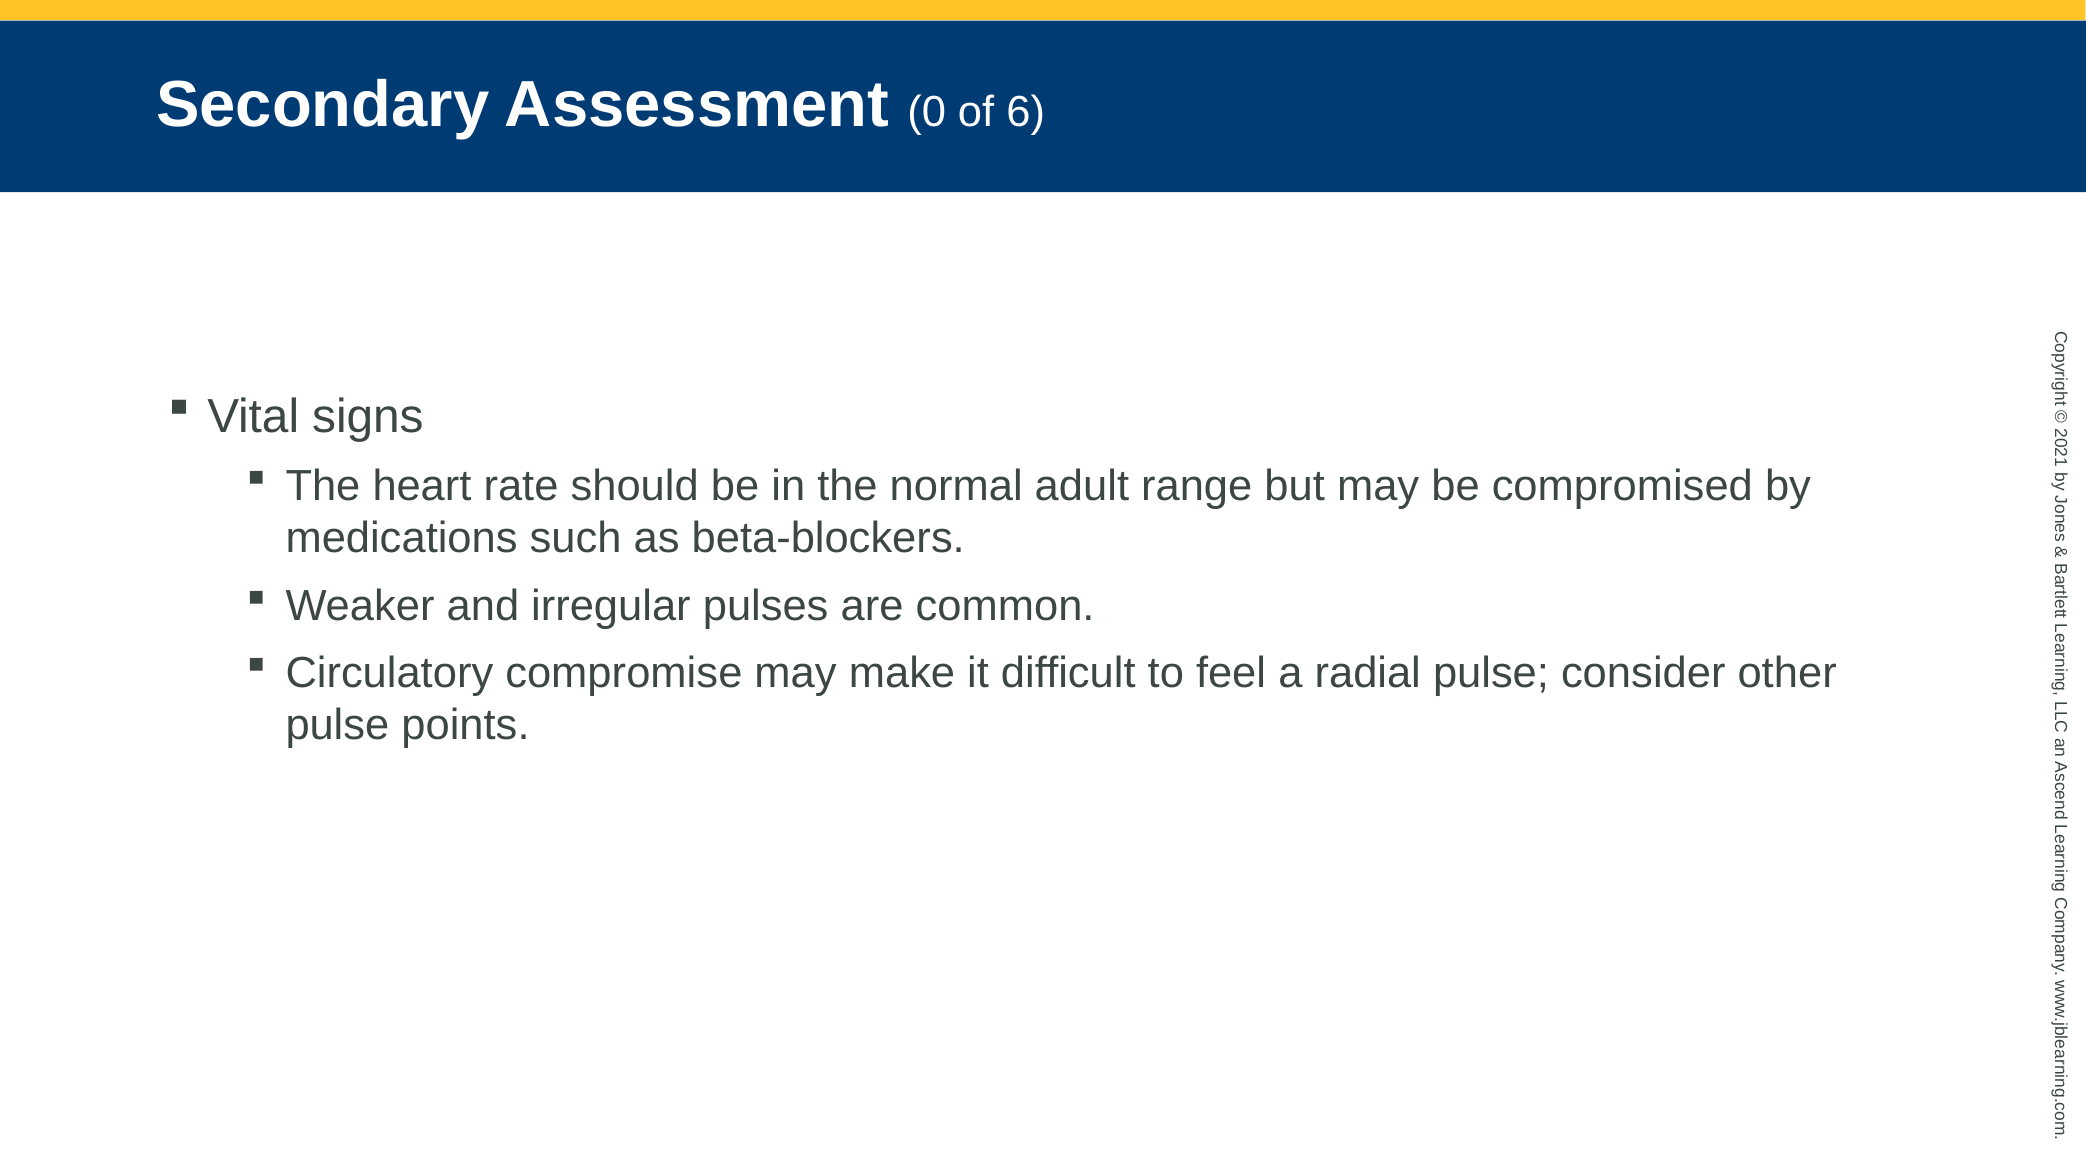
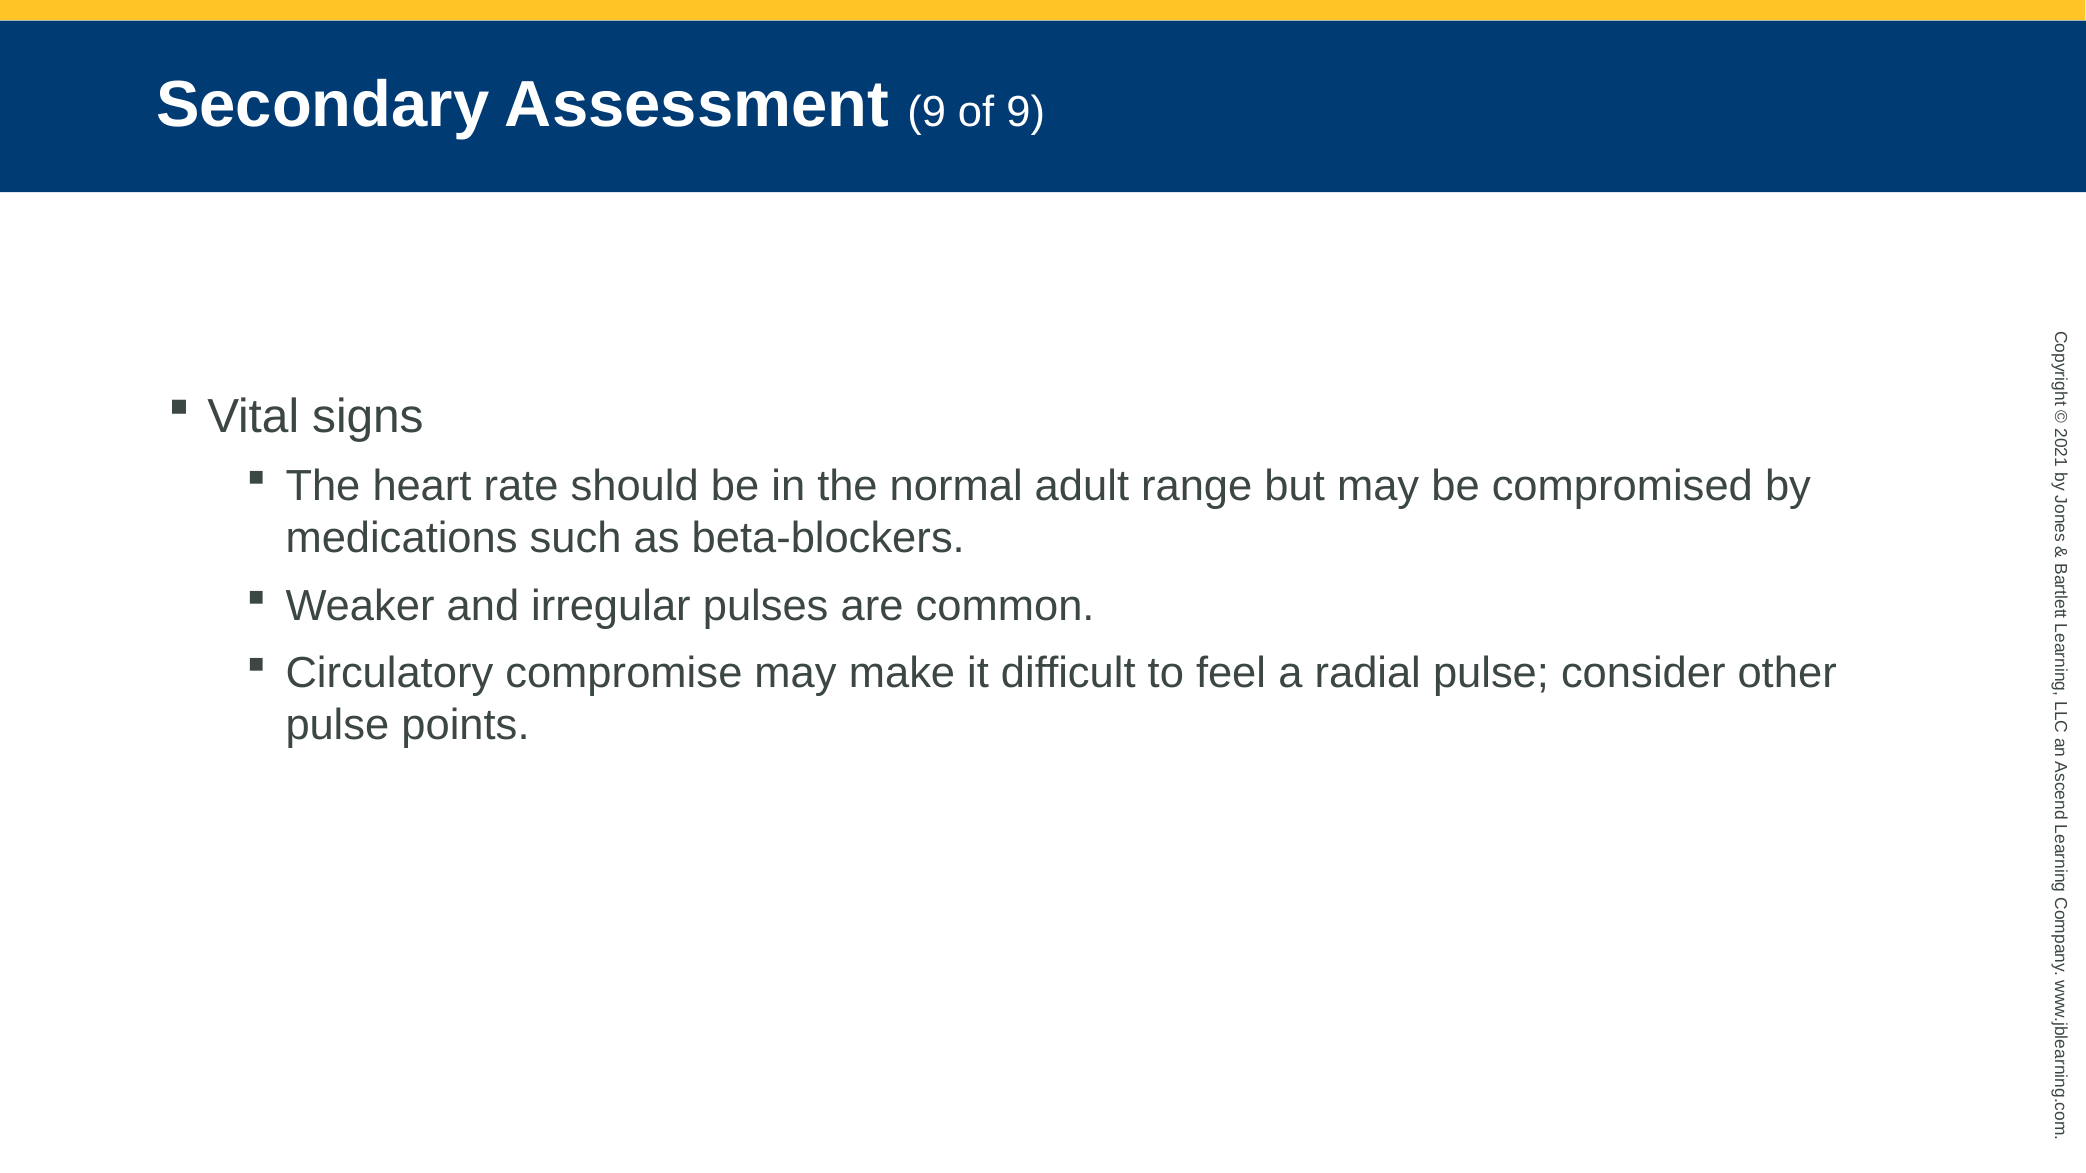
Assessment 0: 0 -> 9
of 6: 6 -> 9
